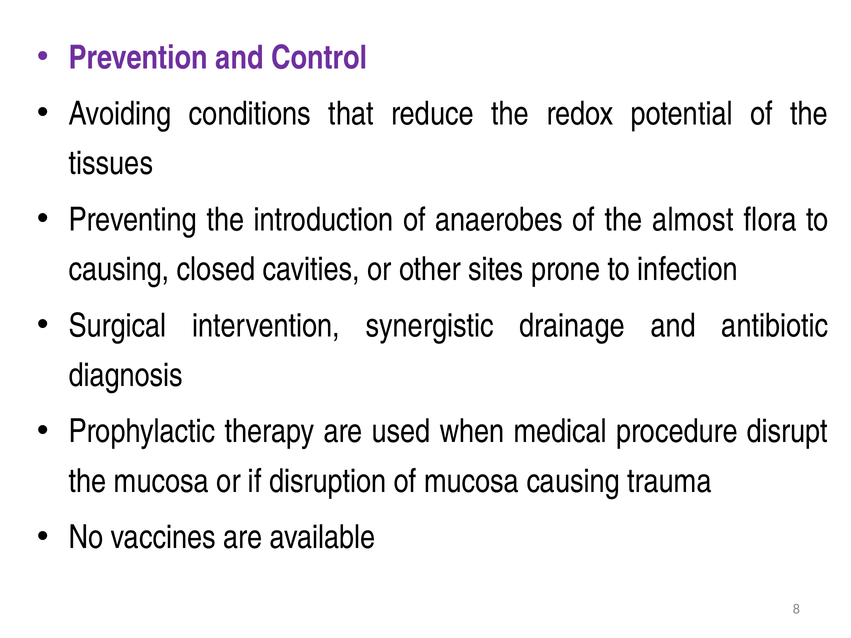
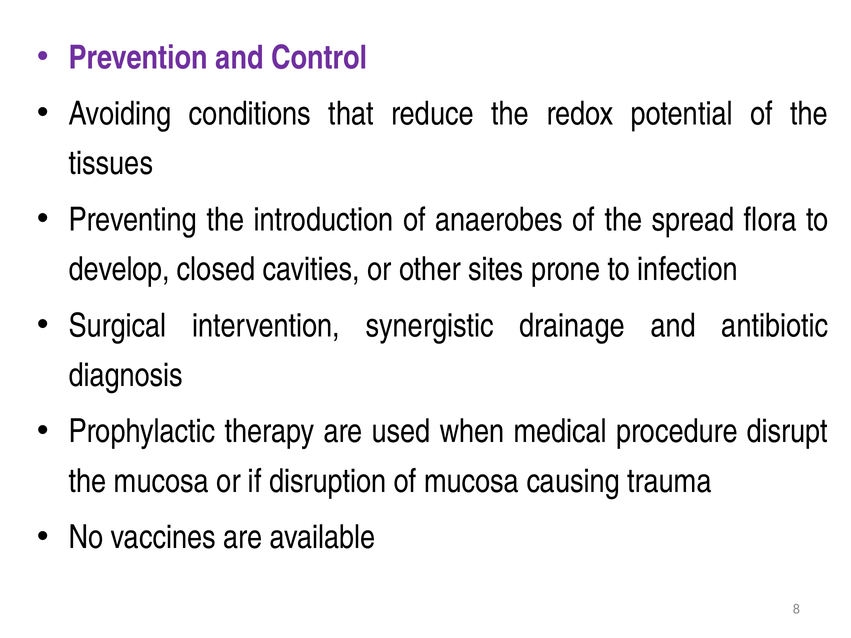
almost: almost -> spread
causing at (119, 270): causing -> develop
